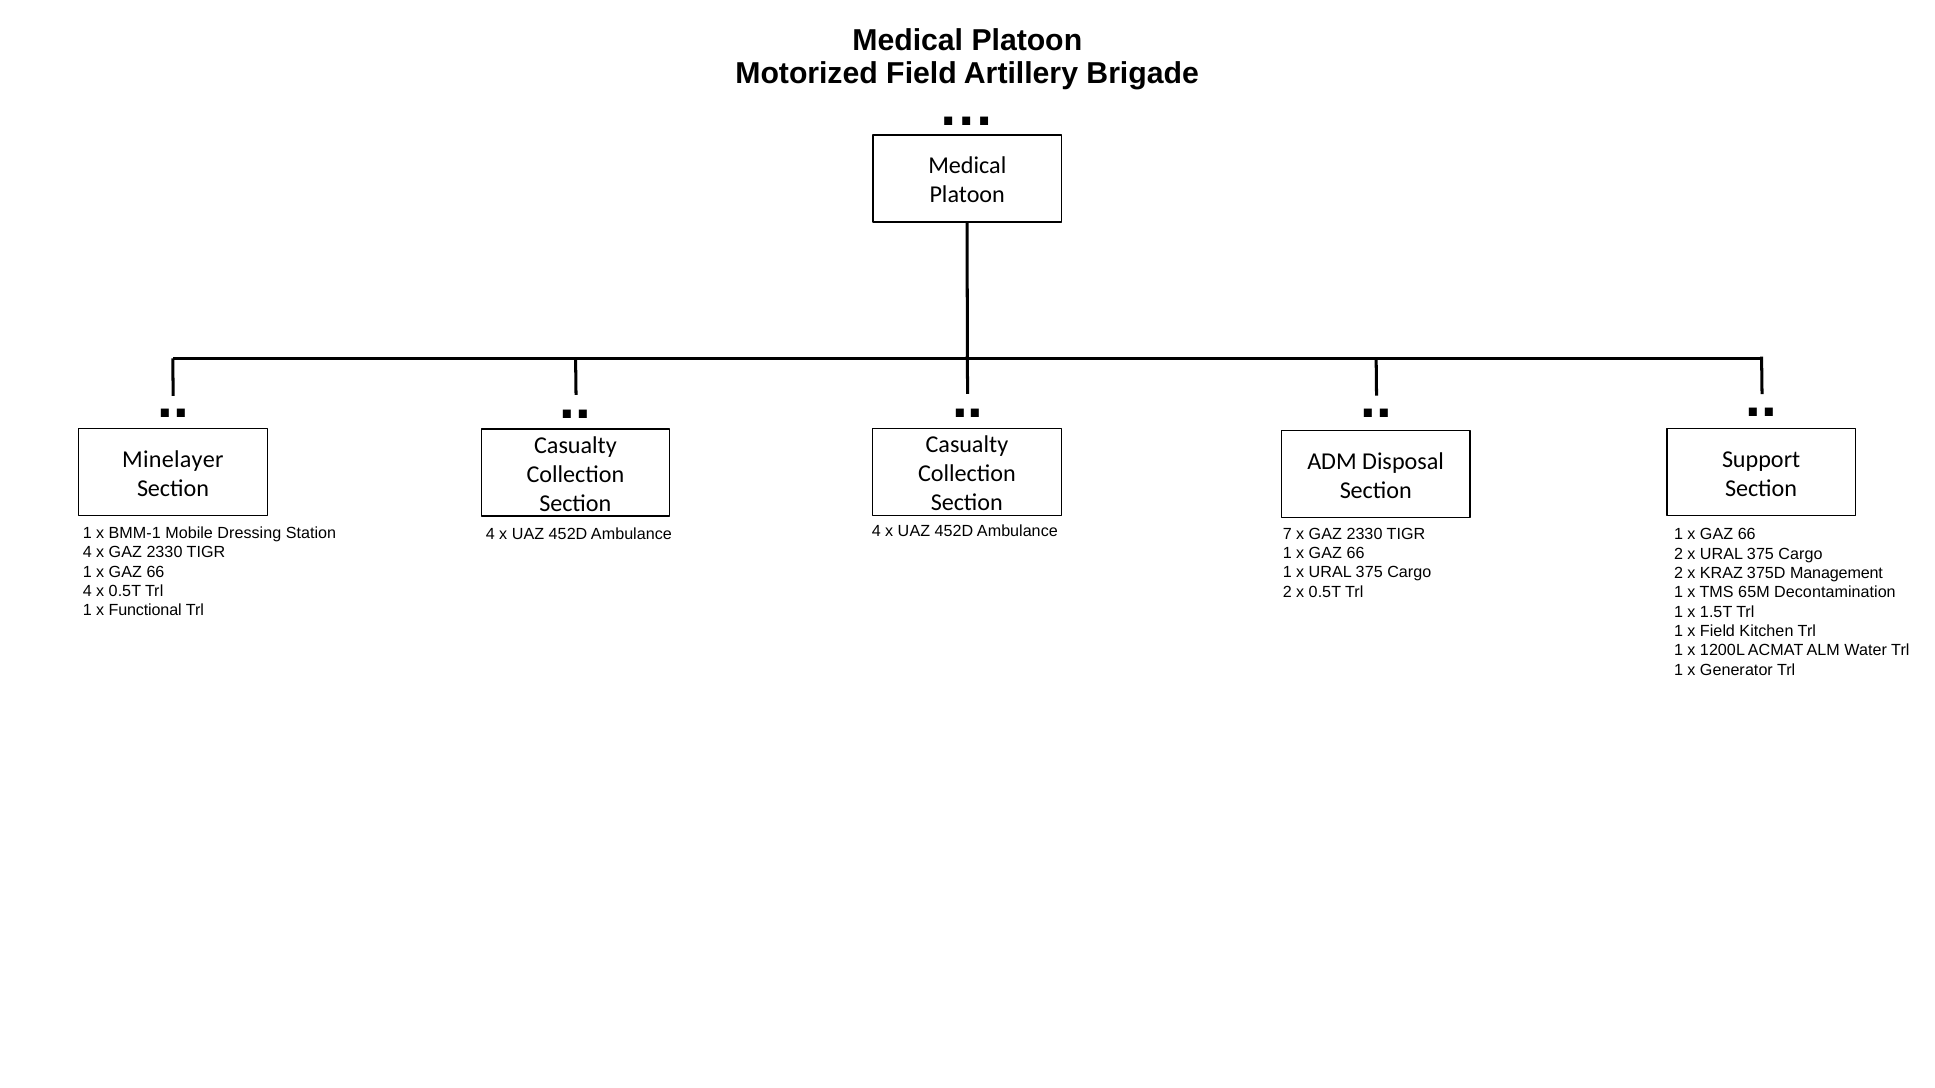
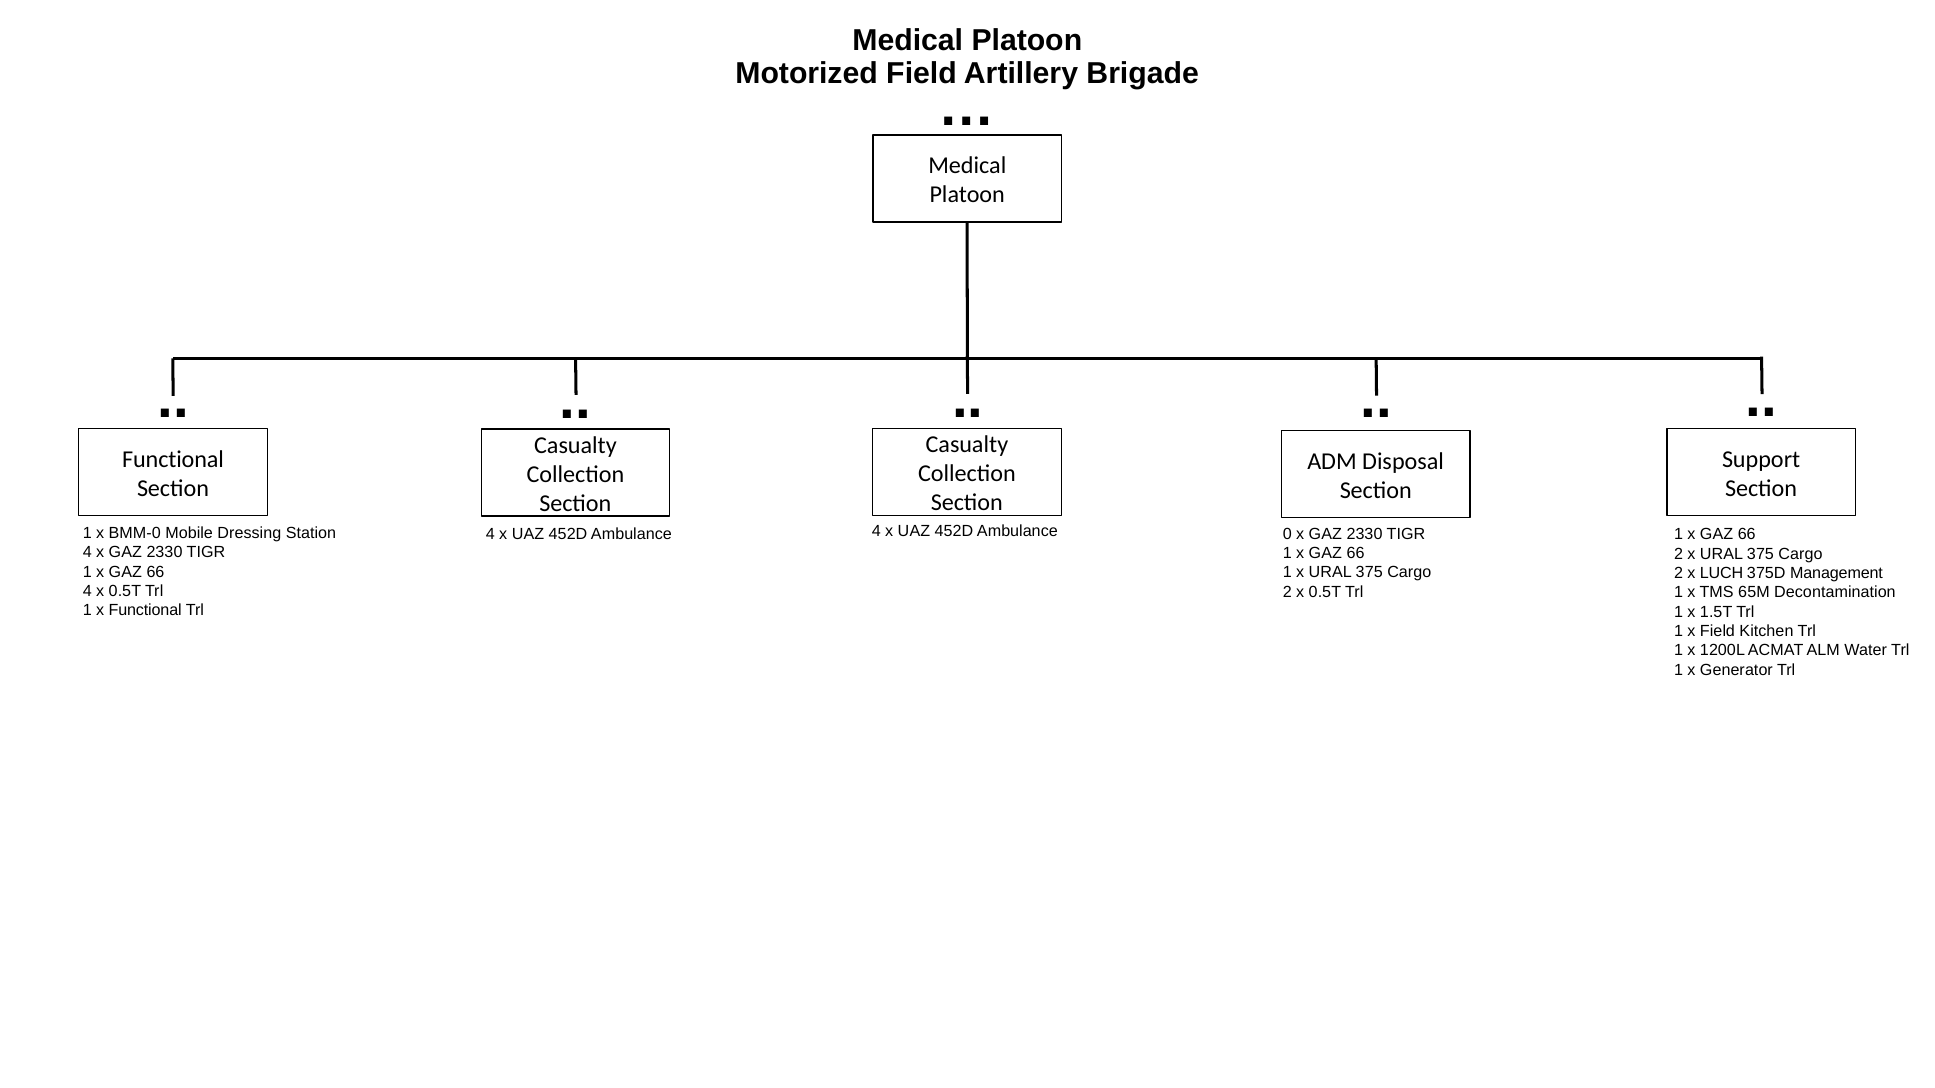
Minelayer at (173, 460): Minelayer -> Functional
7: 7 -> 0
BMM-1: BMM-1 -> BMM-0
KRAZ: KRAZ -> LUCH
